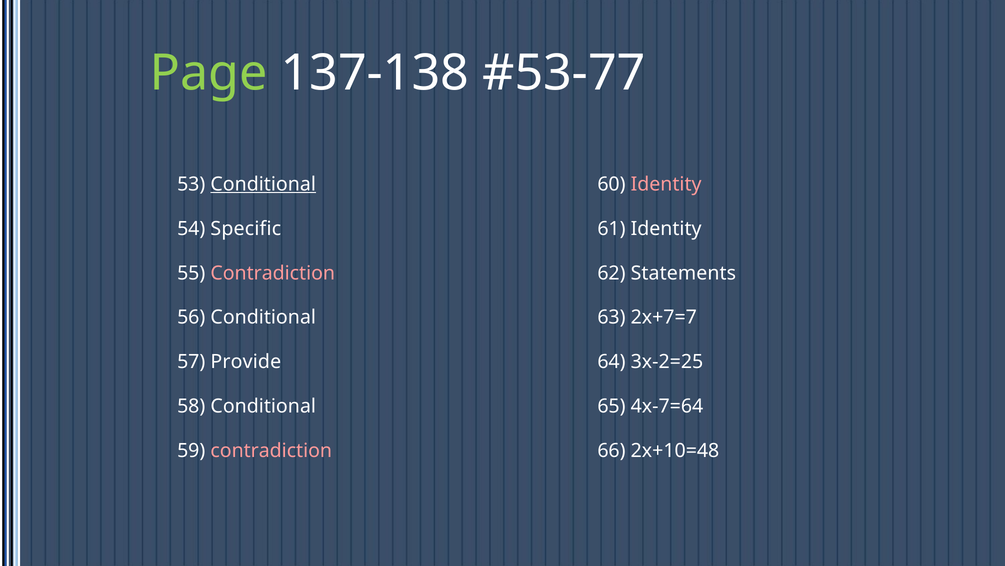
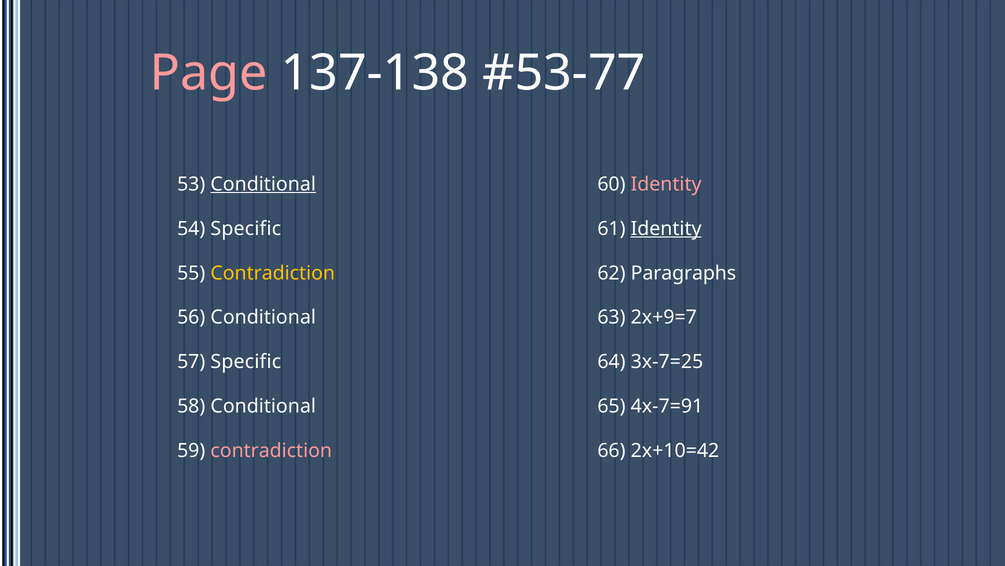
Page colour: light green -> pink
Identity at (666, 228) underline: none -> present
Contradiction at (273, 273) colour: pink -> yellow
Statements: Statements -> Paragraphs
2x+7=7: 2x+7=7 -> 2x+9=7
57 Provide: Provide -> Specific
3x-2=25: 3x-2=25 -> 3x-7=25
4x-7=64: 4x-7=64 -> 4x-7=91
2x+10=48: 2x+10=48 -> 2x+10=42
